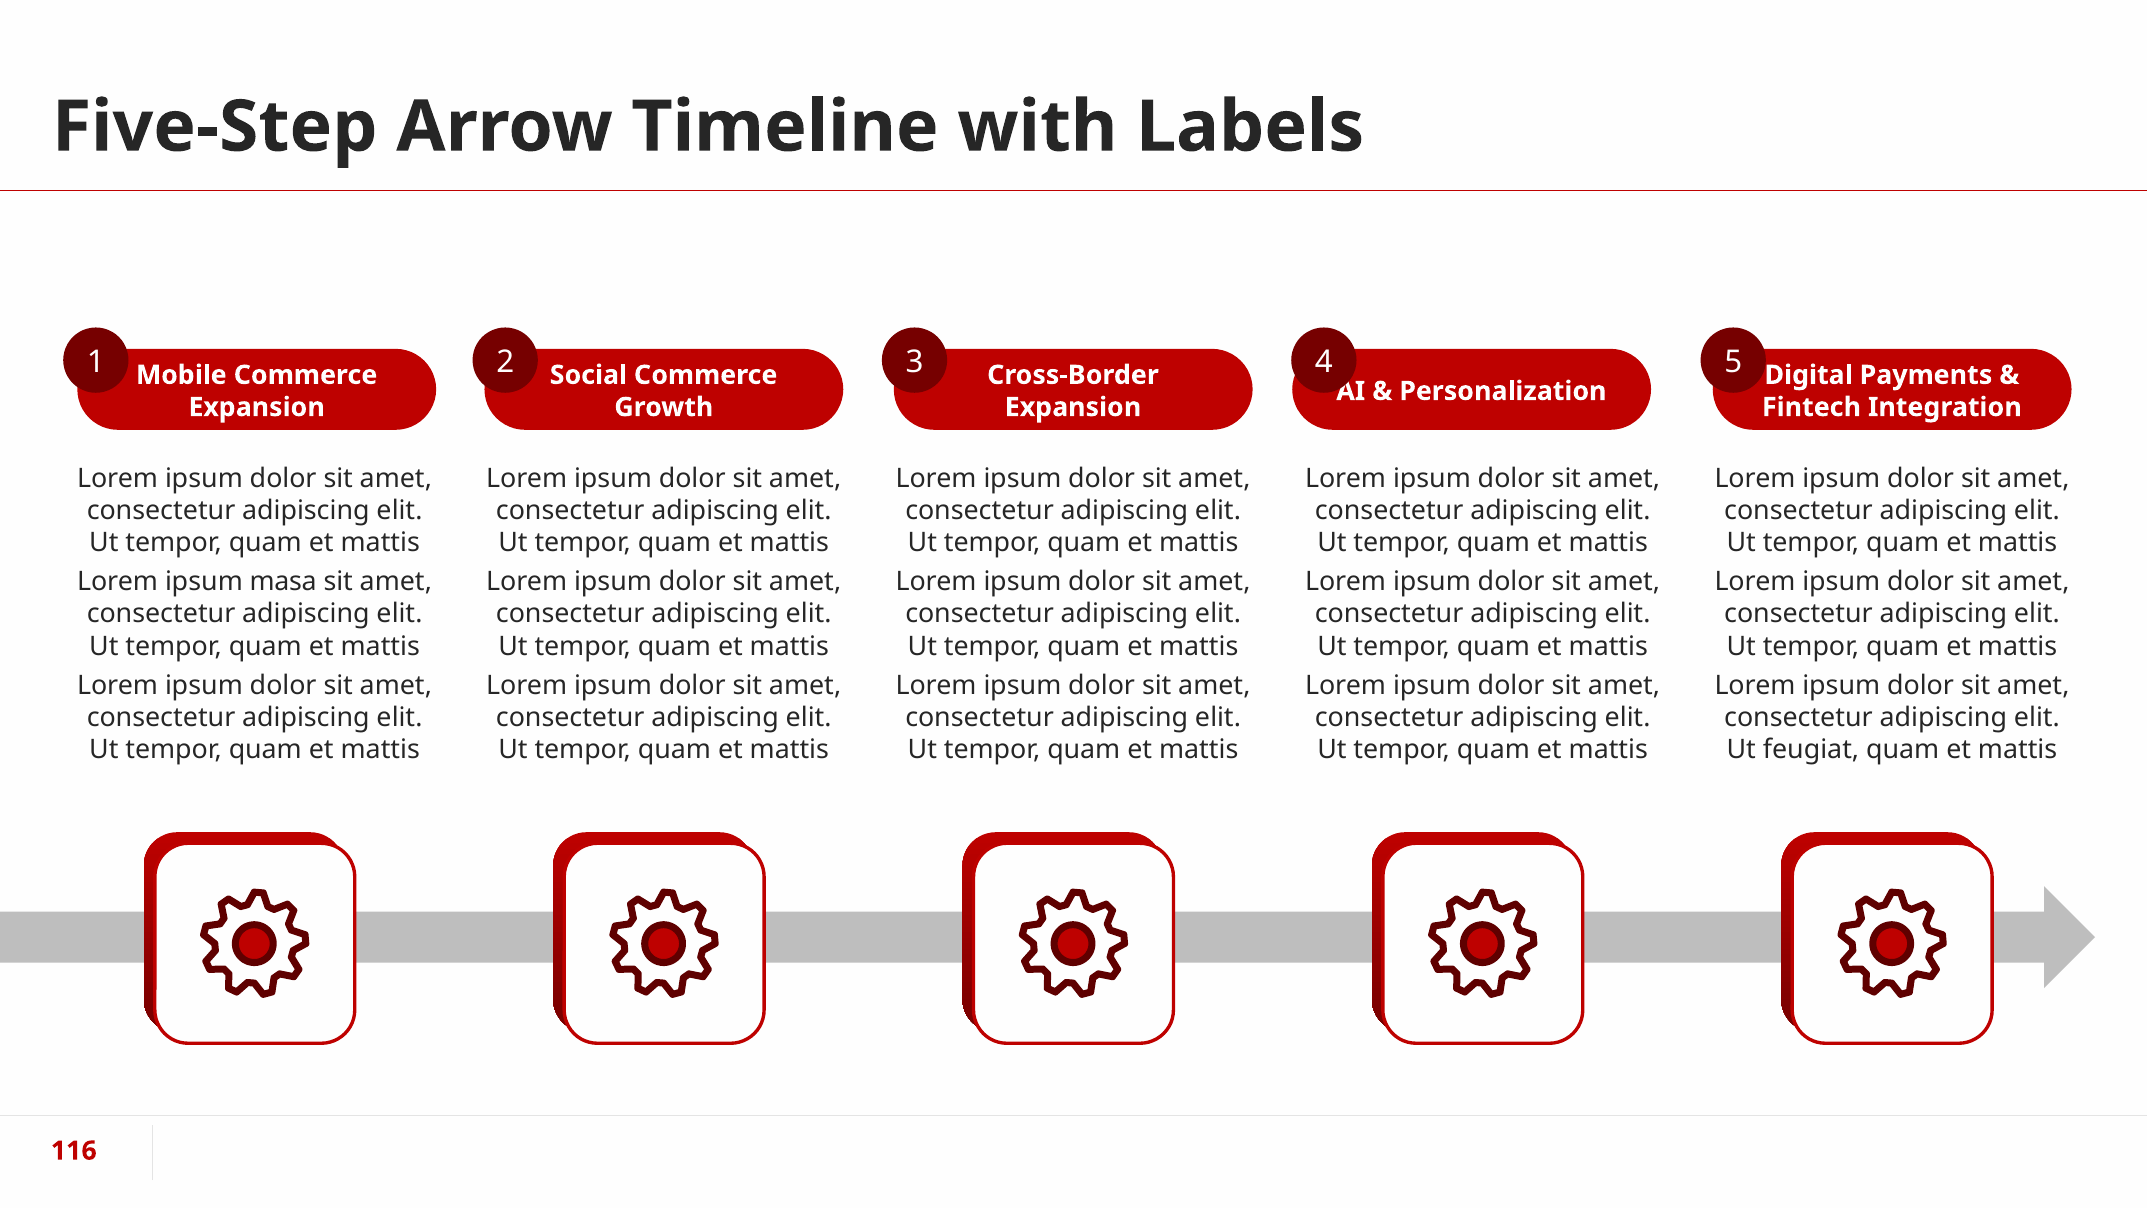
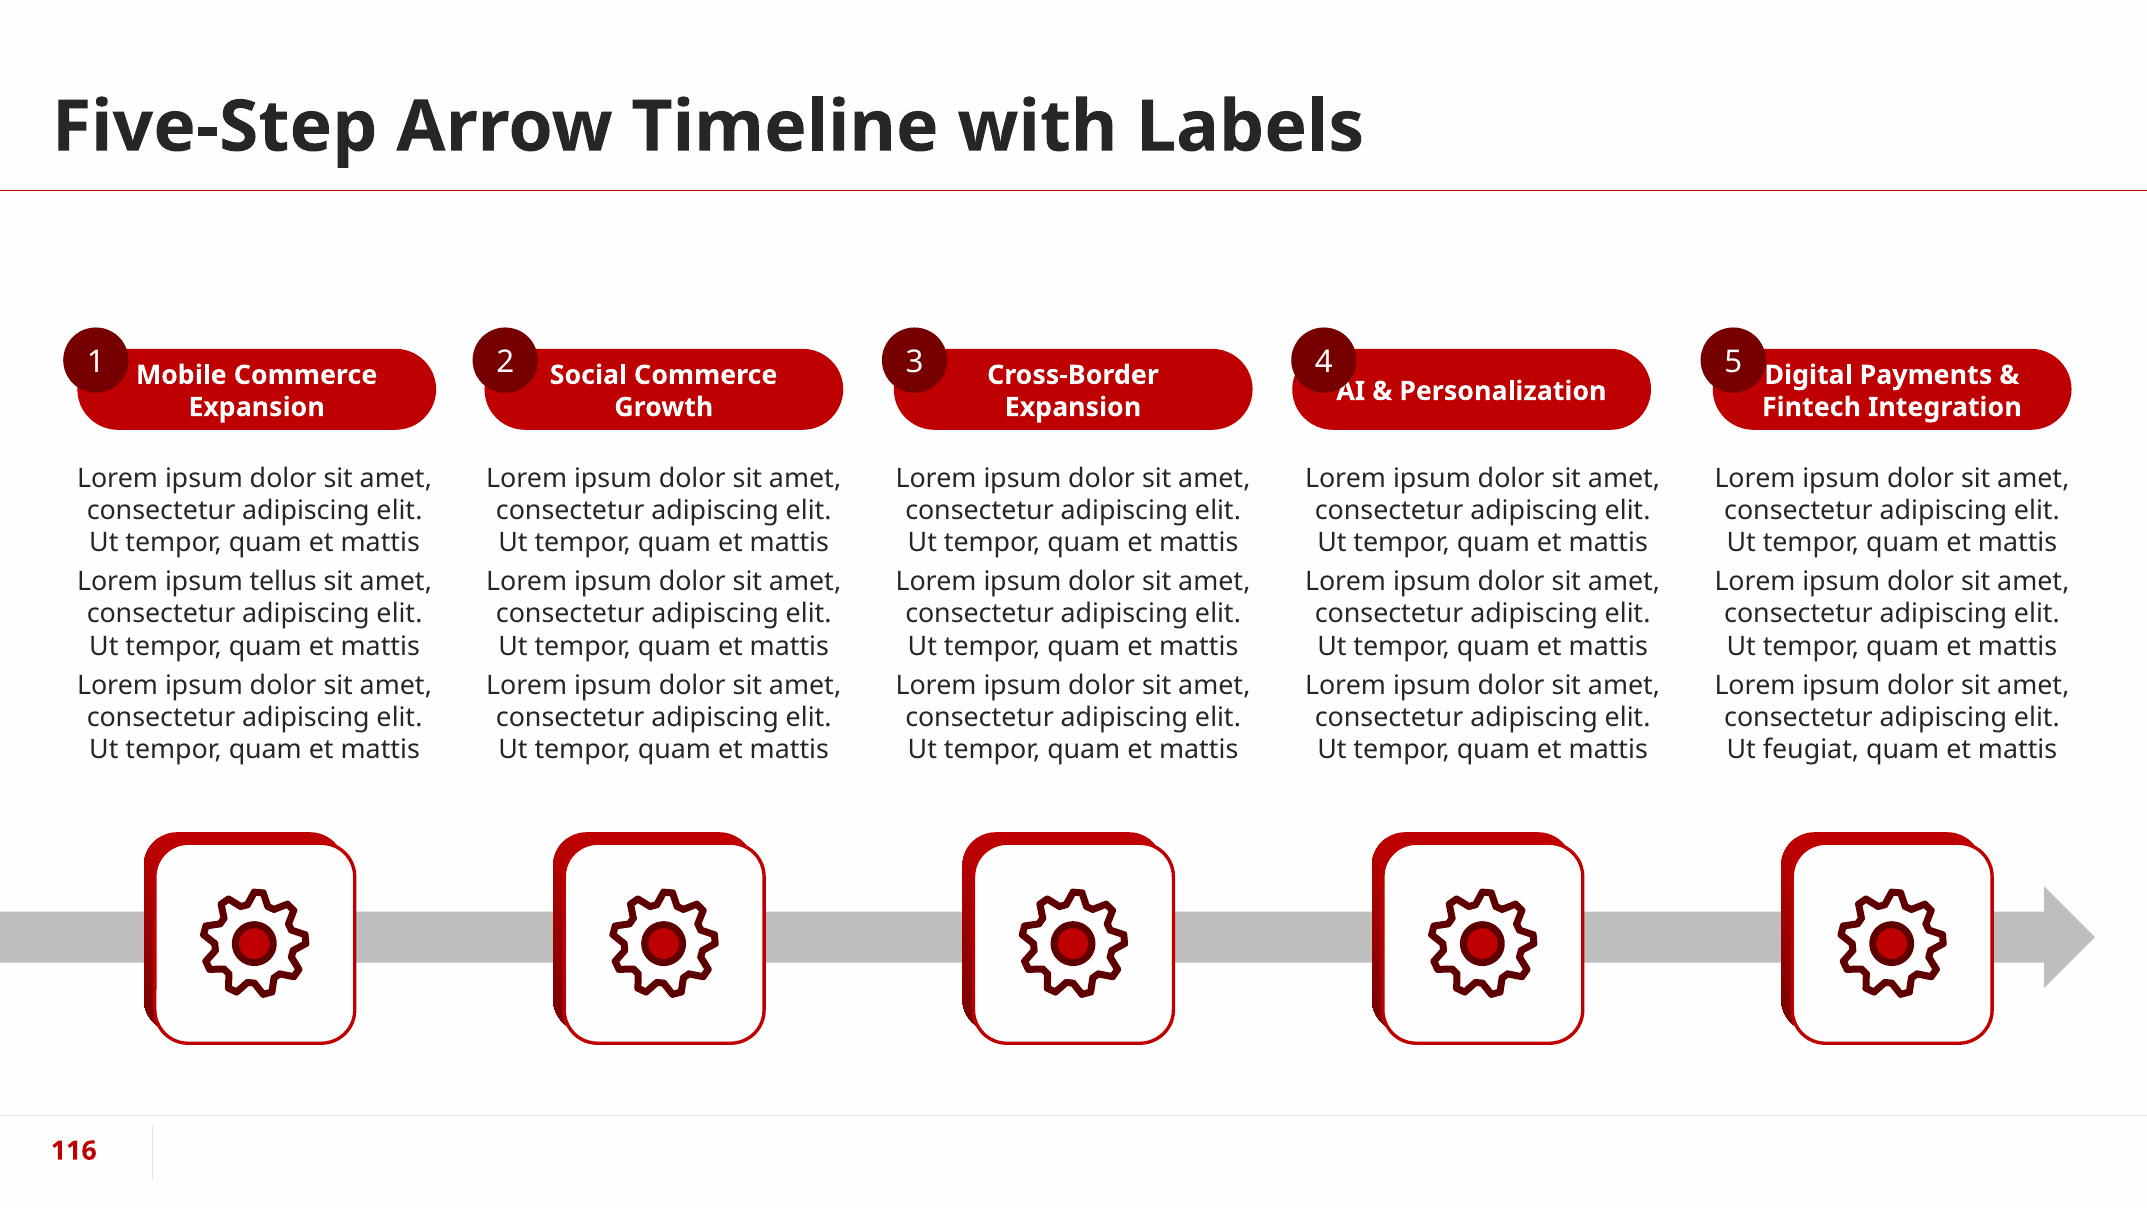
masa: masa -> tellus
